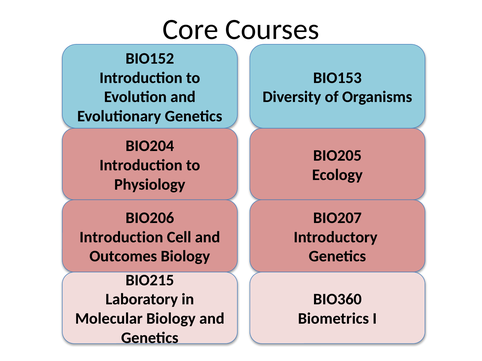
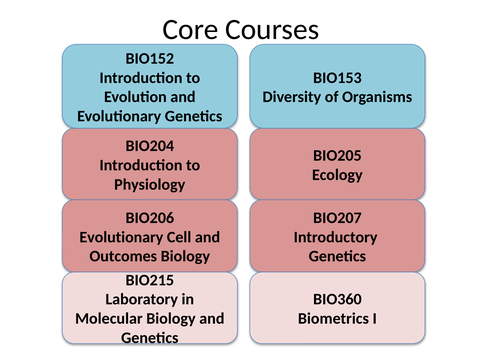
Introduction at (121, 237): Introduction -> Evolutionary
